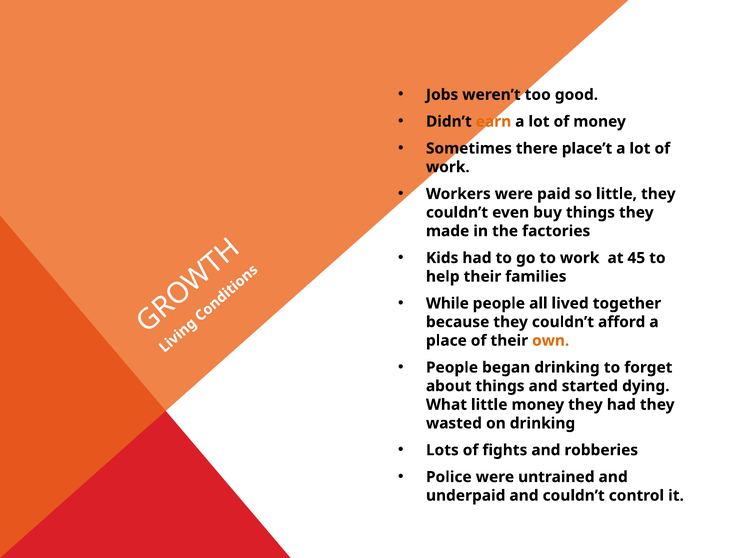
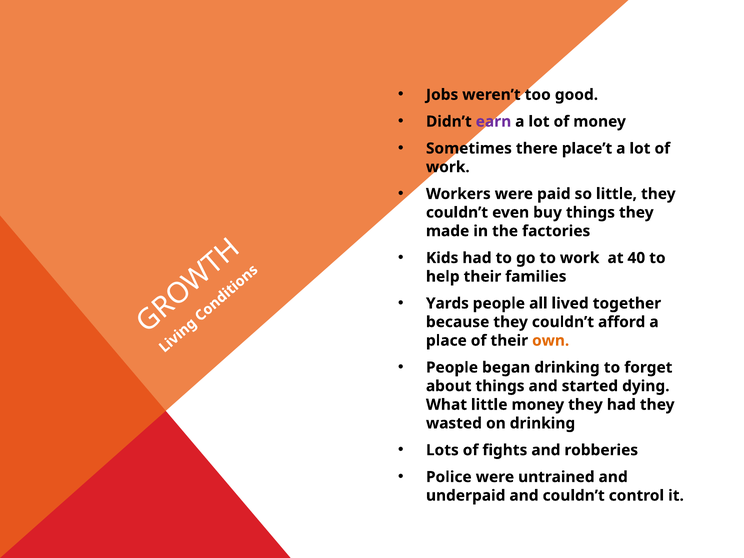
earn colour: orange -> purple
45: 45 -> 40
While: While -> Yards
